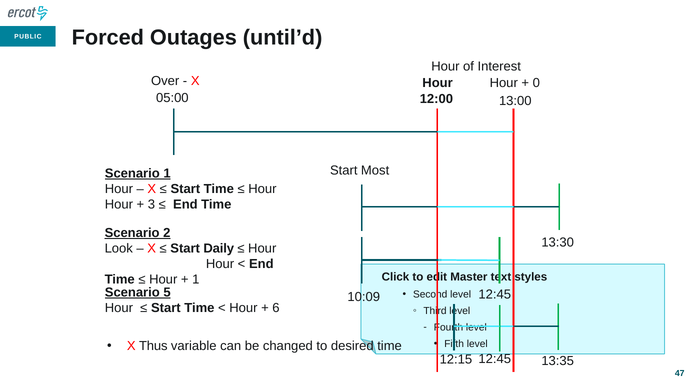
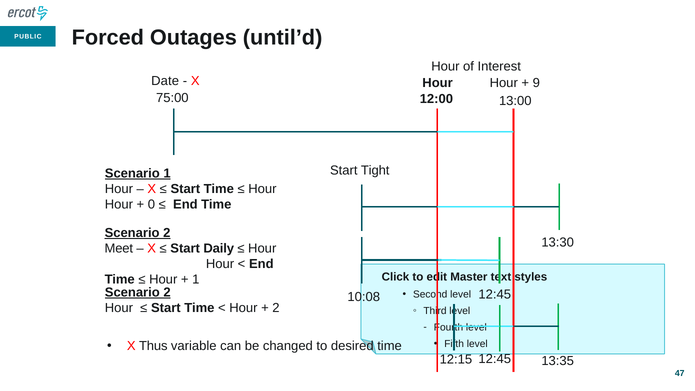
Over: Over -> Date
0: 0 -> 9
05:00: 05:00 -> 75:00
Most: Most -> Tight
3: 3 -> 0
Look: Look -> Meet
5 at (167, 292): 5 -> 2
10:09: 10:09 -> 10:08
6 at (276, 308): 6 -> 2
